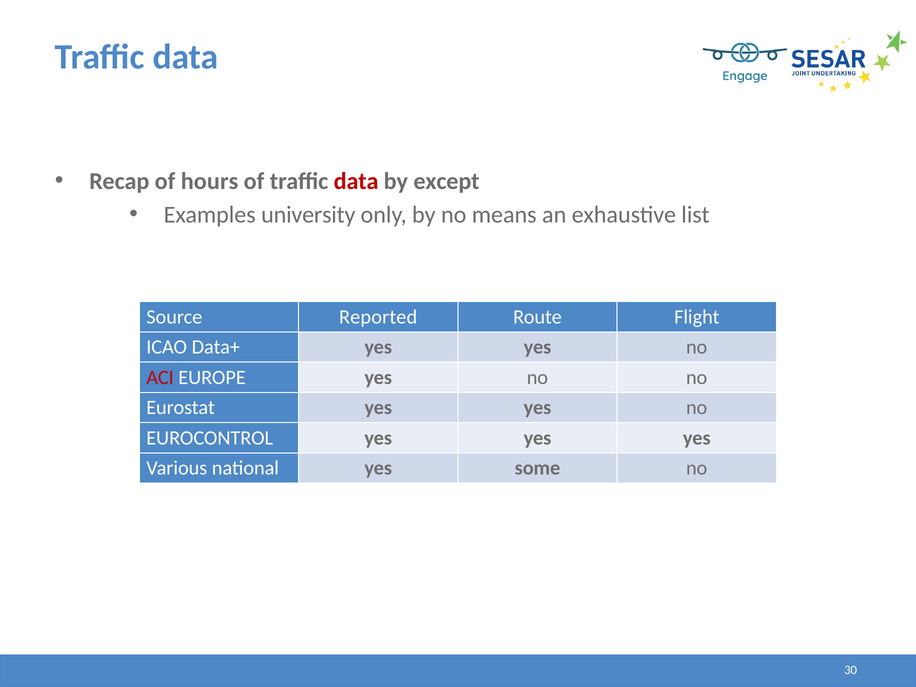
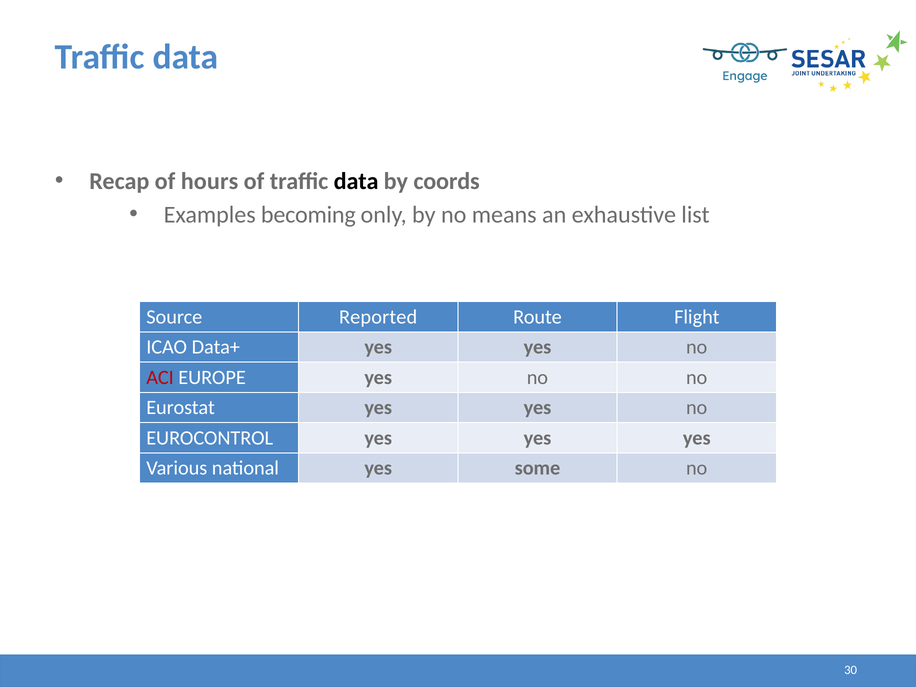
data at (356, 181) colour: red -> black
except: except -> coords
university: university -> becoming
